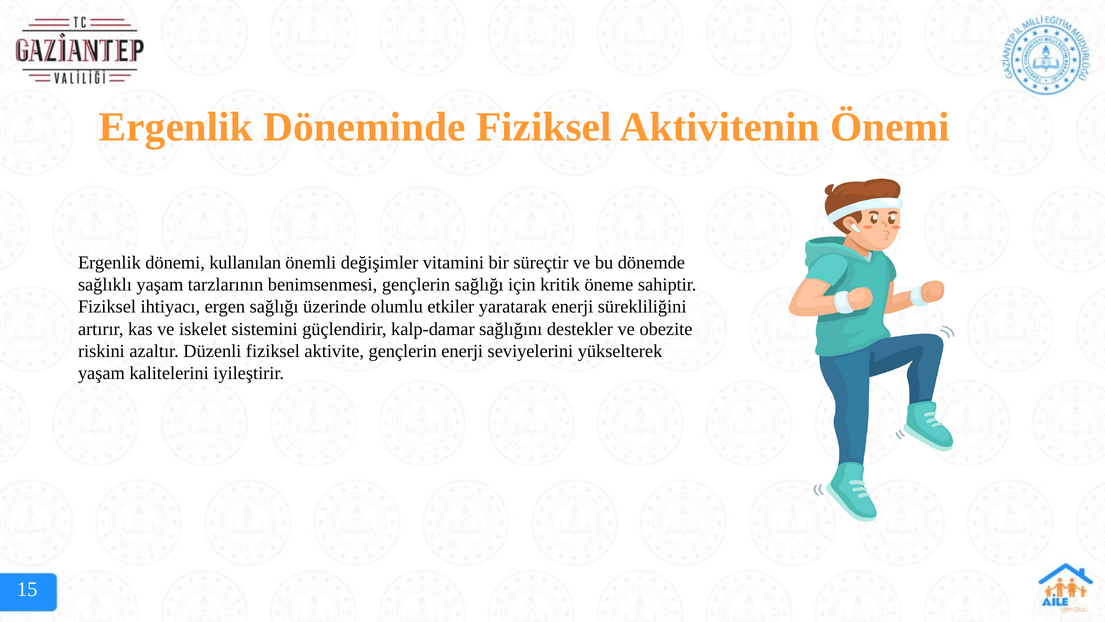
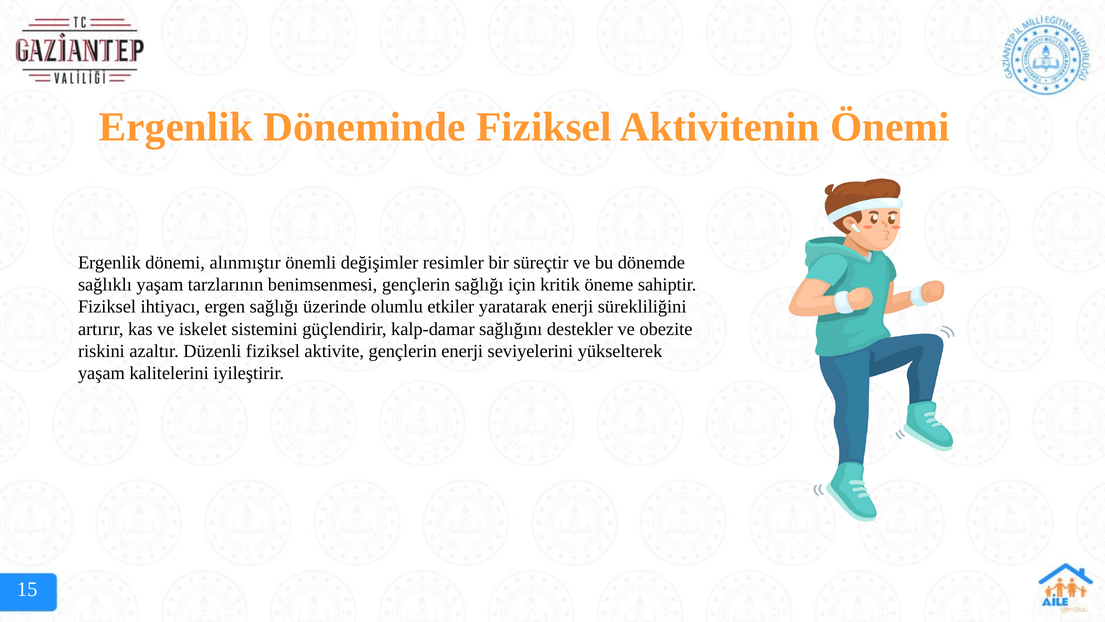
kullanılan: kullanılan -> alınmıştır
vitamini: vitamini -> resimler
